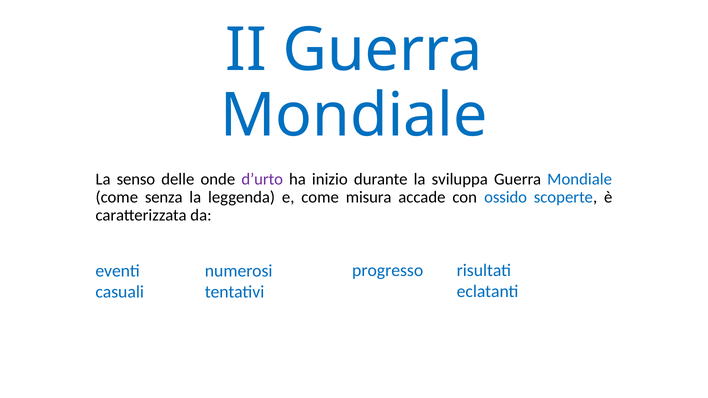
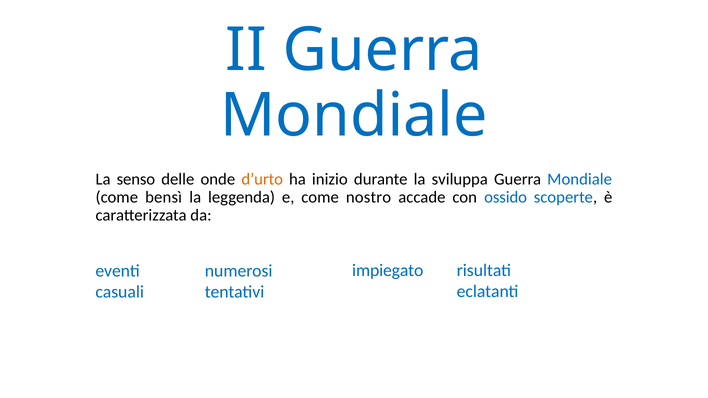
d’urto colour: purple -> orange
senza: senza -> bensì
misura: misura -> nostro
progresso: progresso -> impiegato
